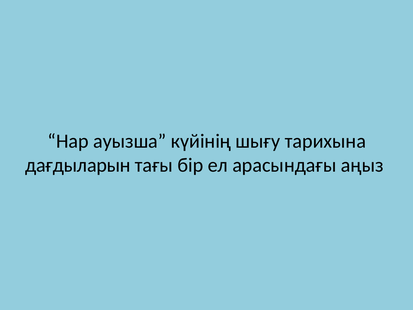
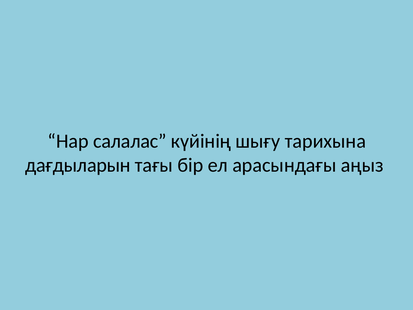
ауызша: ауызша -> салалас
